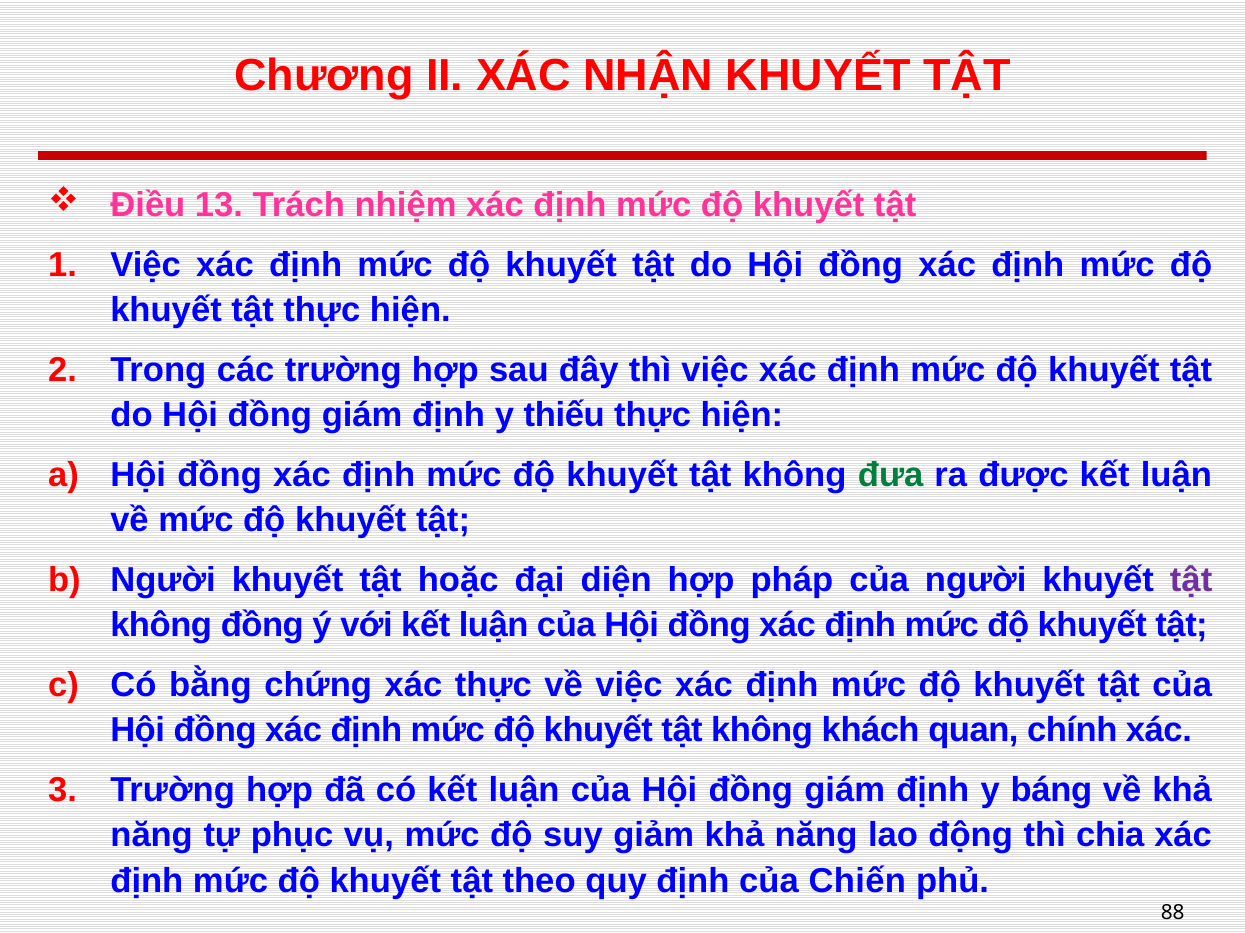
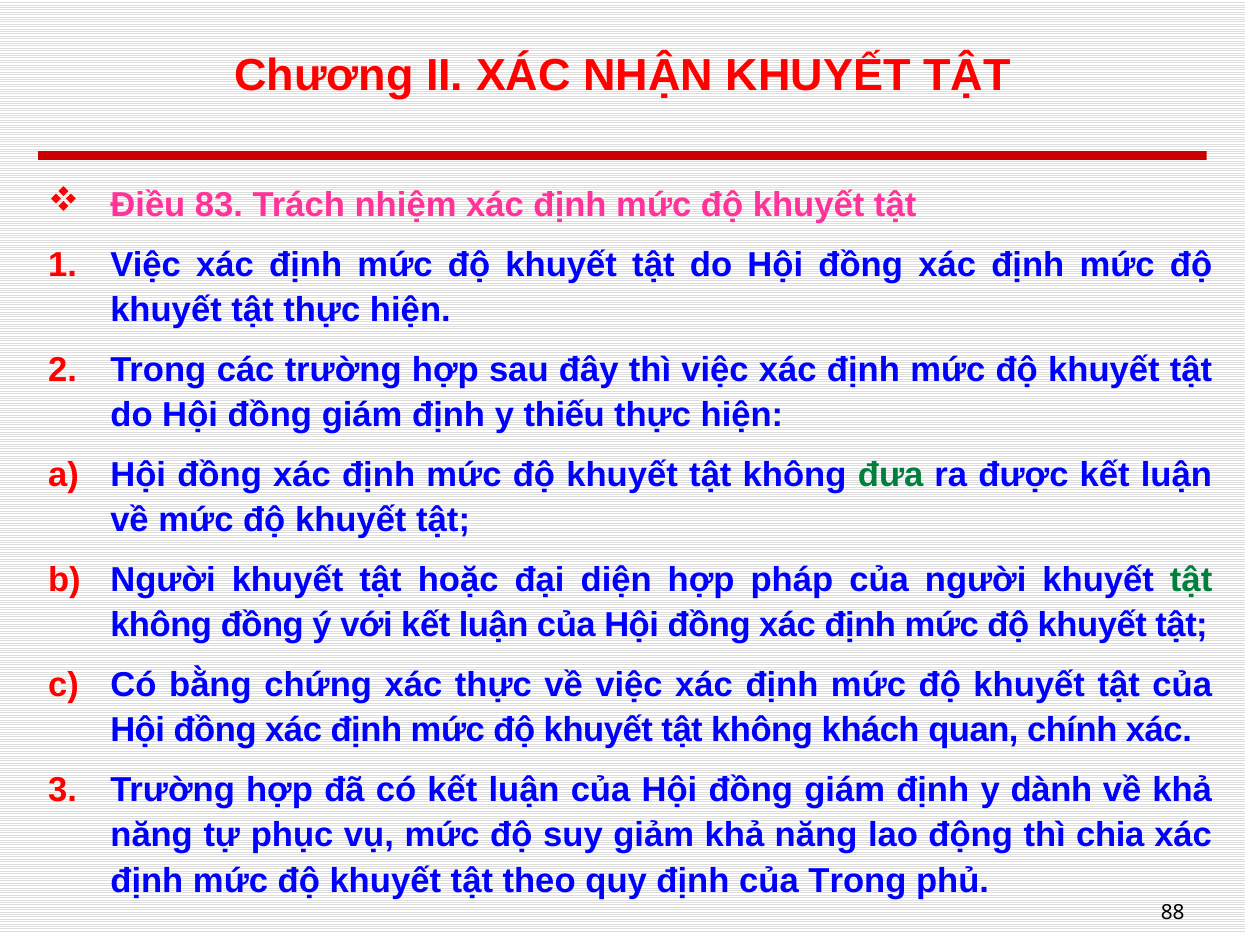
13: 13 -> 83
tật at (1191, 580) colour: purple -> green
báng: báng -> dành
của Chiến: Chiến -> Trong
